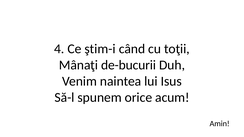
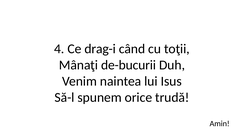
ştim-i: ştim-i -> drag-i
acum: acum -> trudă
